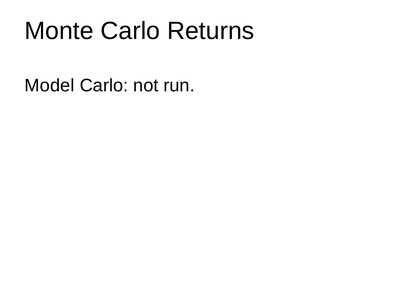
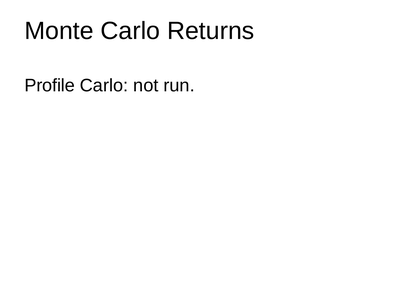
Model: Model -> Profile
